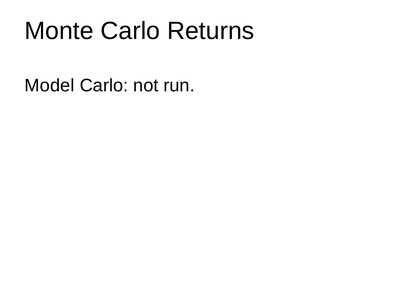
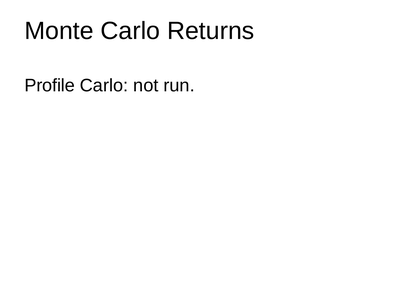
Model: Model -> Profile
